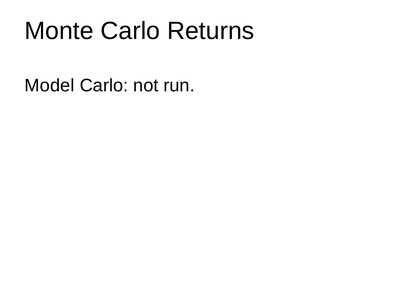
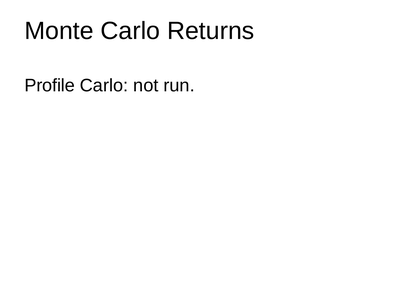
Model: Model -> Profile
